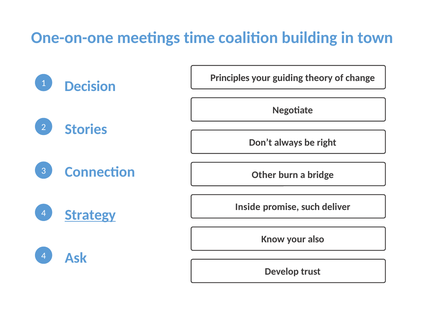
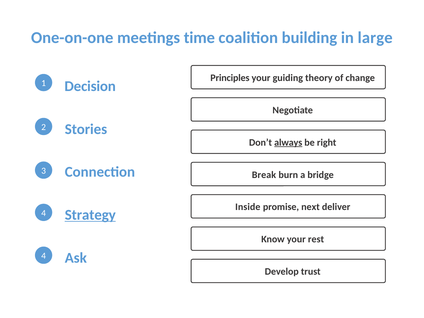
town: town -> large
always underline: none -> present
Other: Other -> Break
such: such -> next
also: also -> rest
